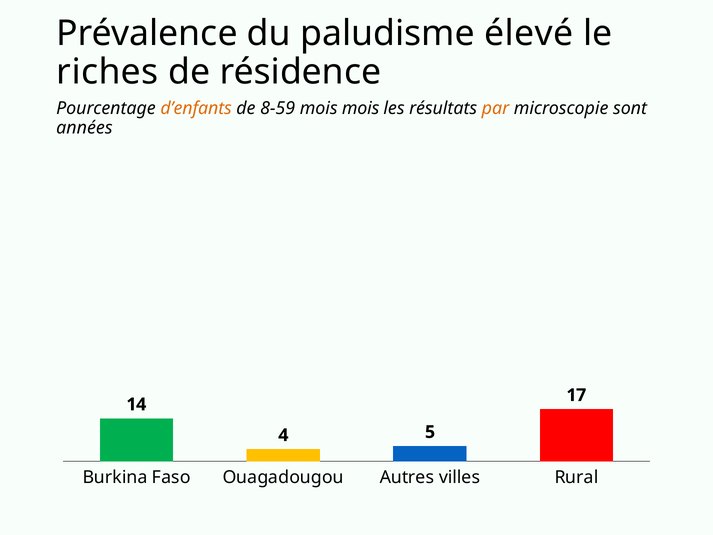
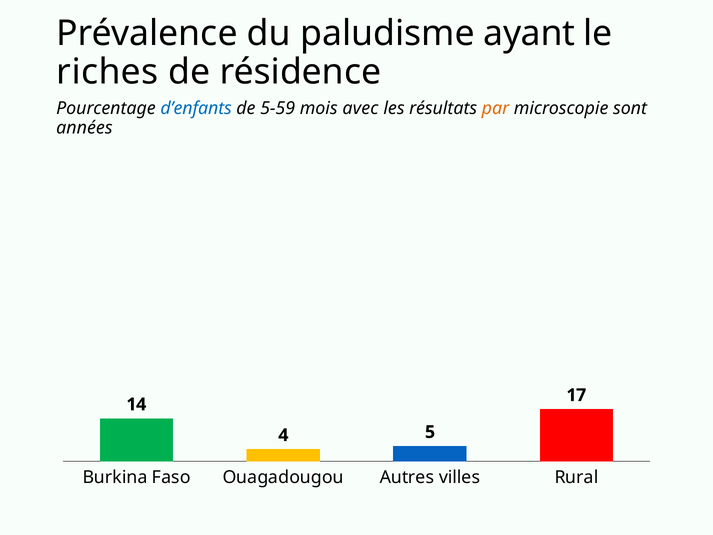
élevé: élevé -> ayant
d’enfants colour: orange -> blue
8-59: 8-59 -> 5-59
mois mois: mois -> avec
